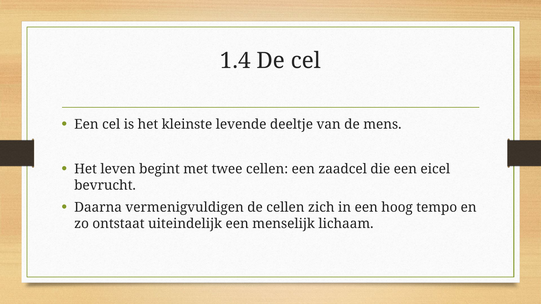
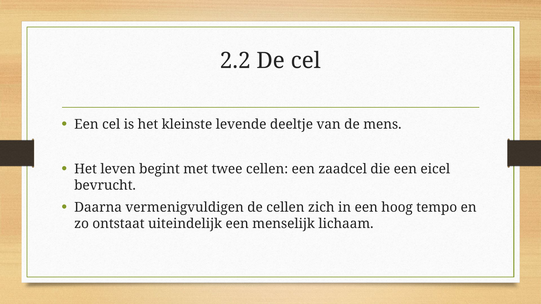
1.4: 1.4 -> 2.2
